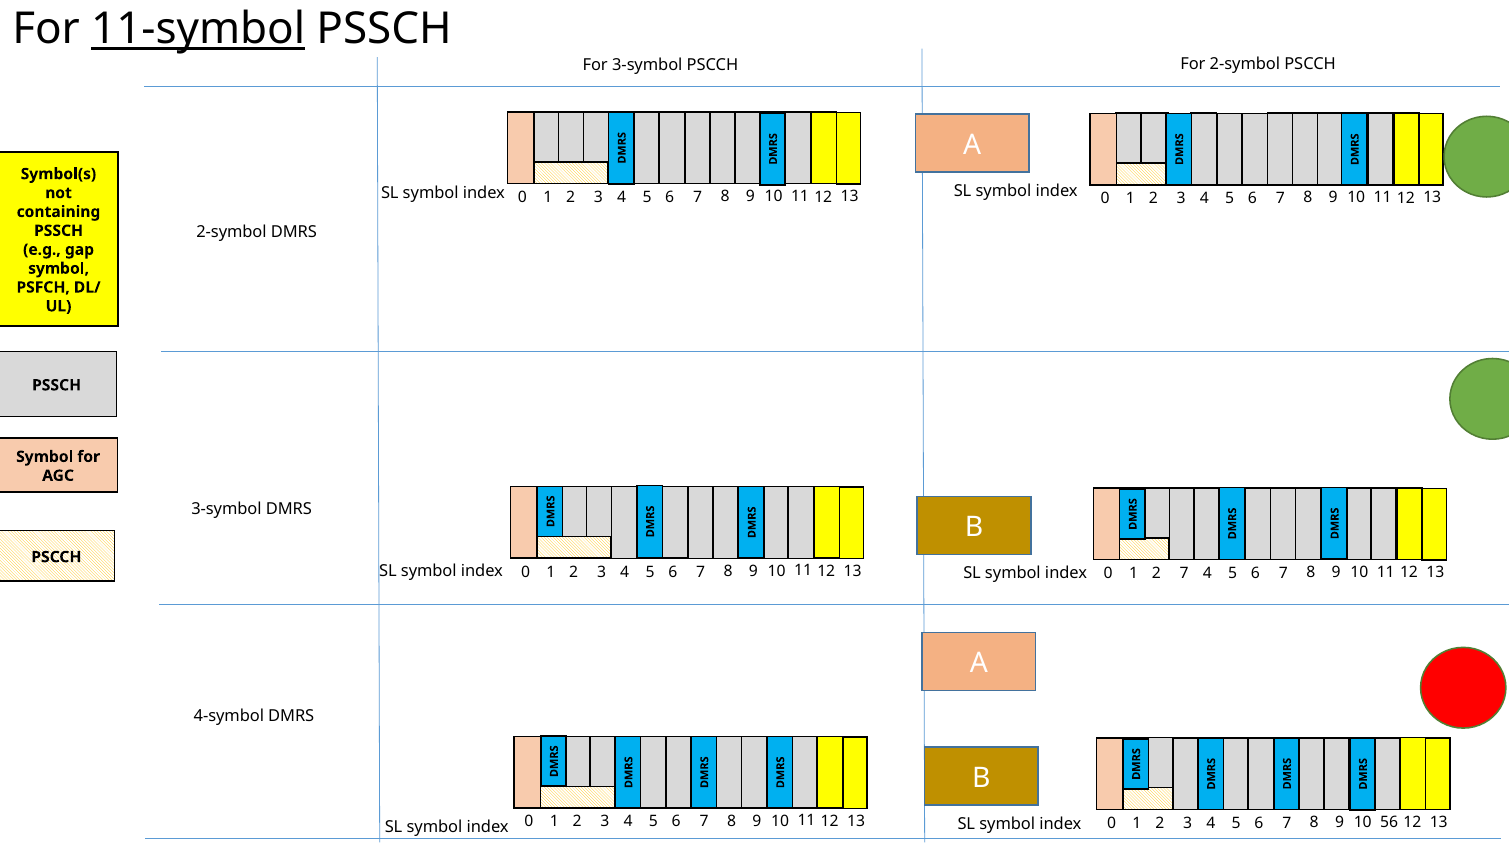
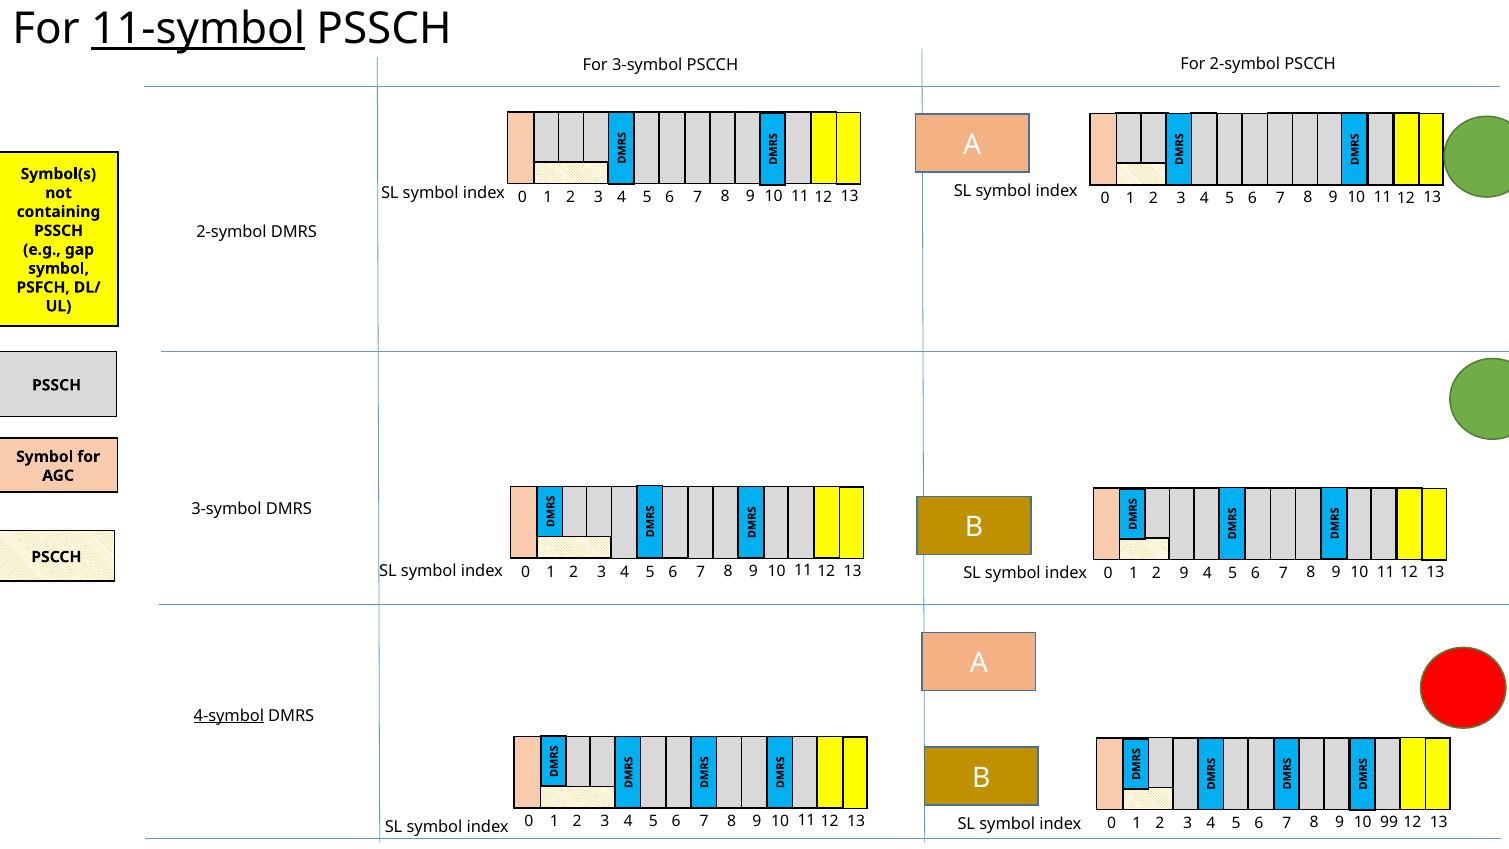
2 7: 7 -> 9
4-symbol underline: none -> present
56: 56 -> 99
